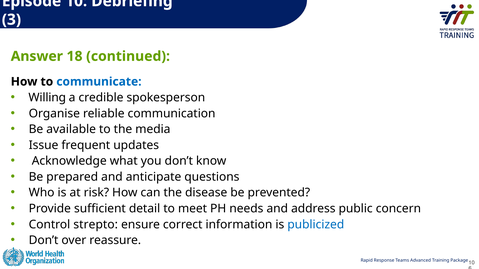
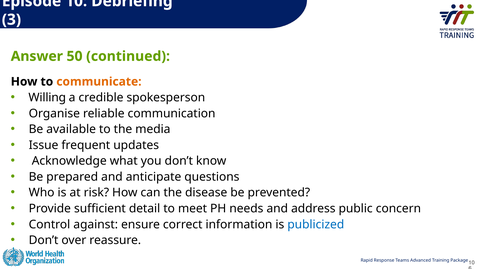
18: 18 -> 50
communicate colour: blue -> orange
strepto: strepto -> against
